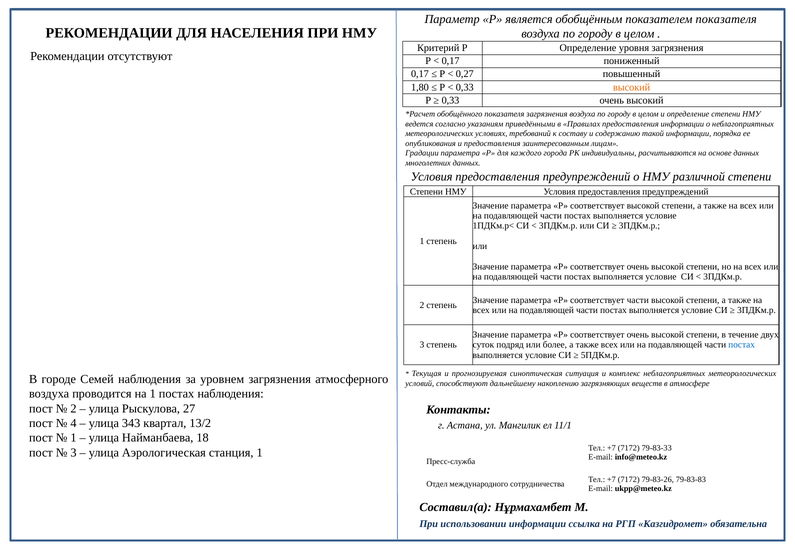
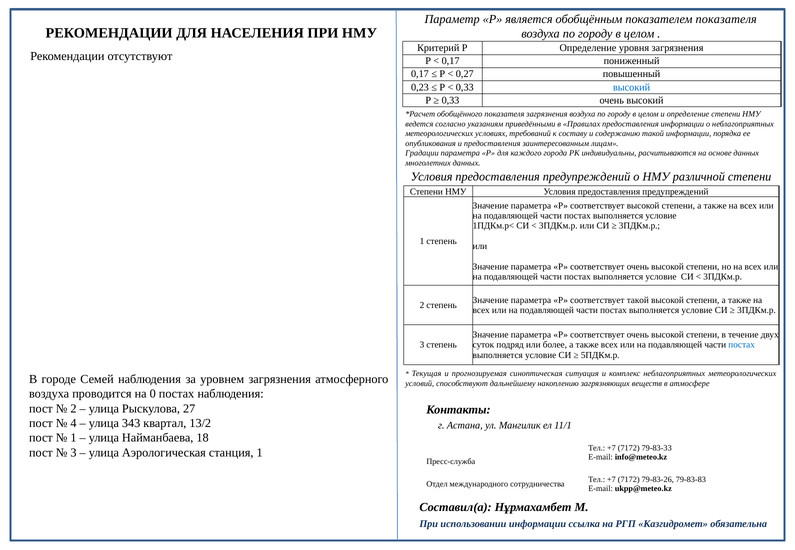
1,80: 1,80 -> 0,23
высокий at (632, 87) colour: orange -> blue
соответствует части: части -> такой
на 1: 1 -> 0
